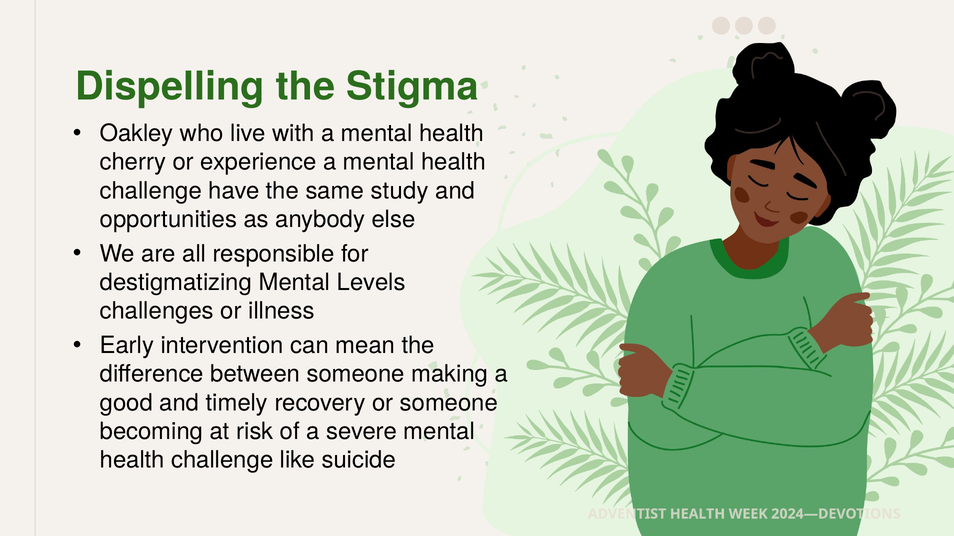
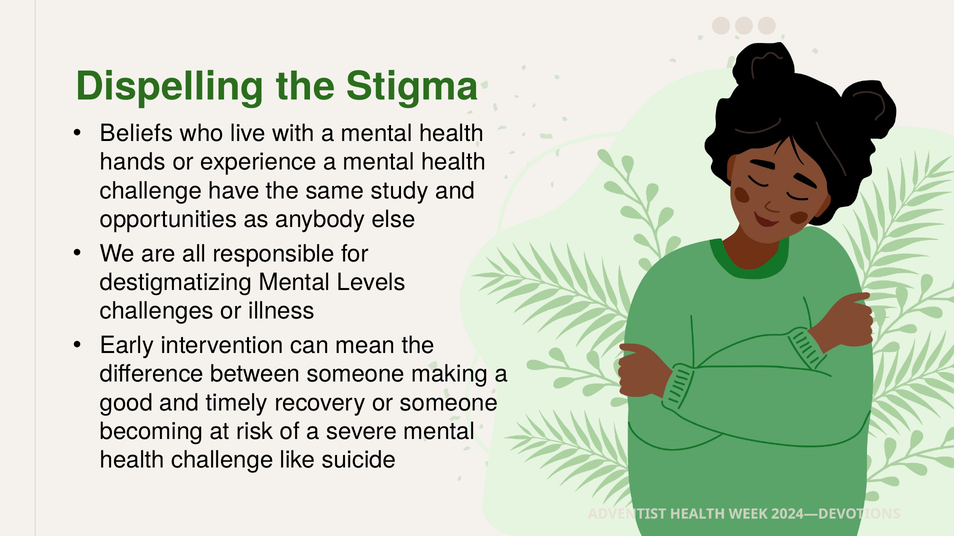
Oakley: Oakley -> Beliefs
cherry: cherry -> hands
